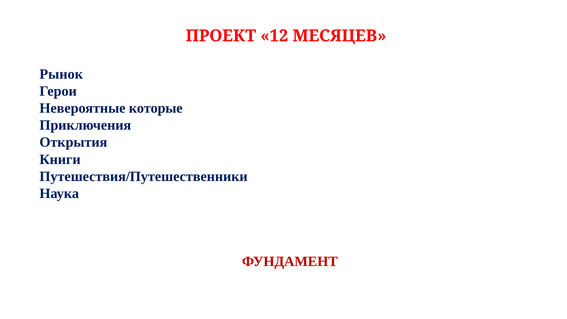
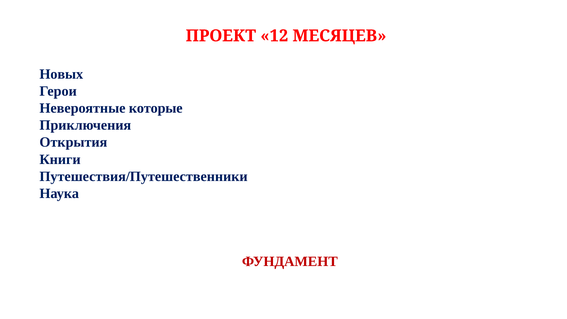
Рынок: Рынок -> Новых
